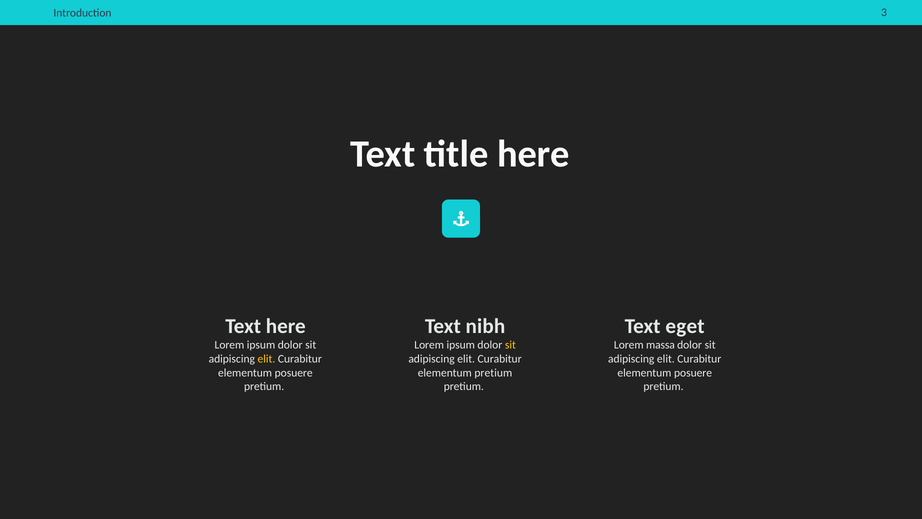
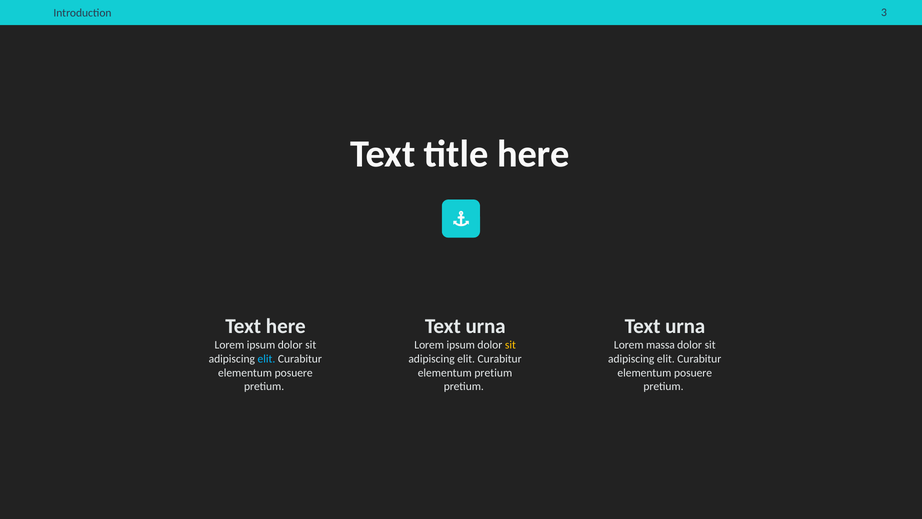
nibh at (485, 326): nibh -> urna
eget at (685, 326): eget -> urna
elit at (266, 359) colour: yellow -> light blue
